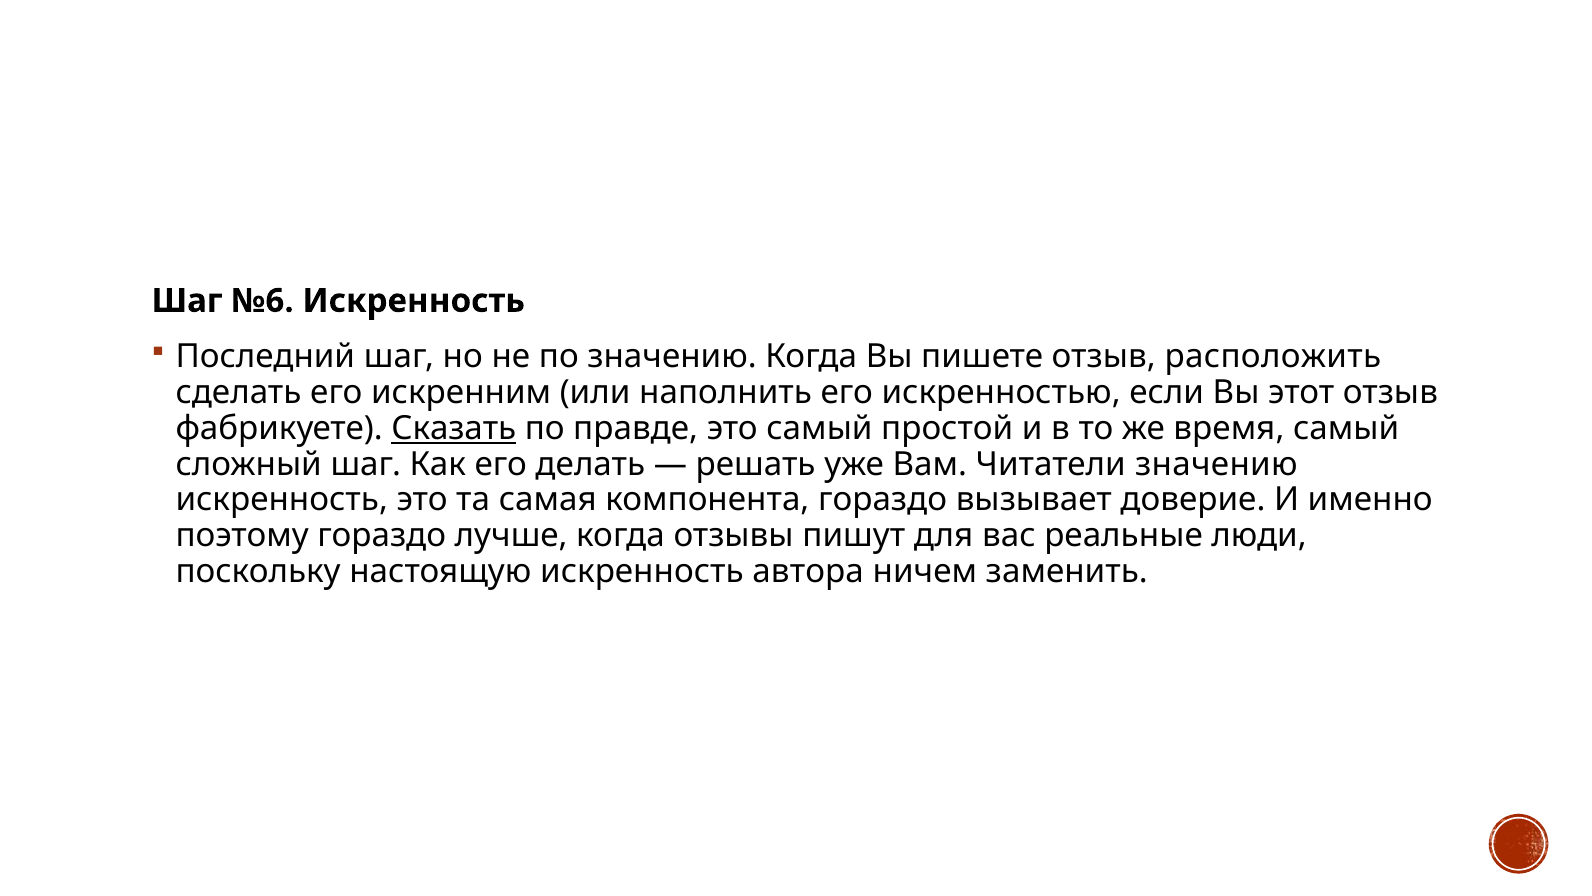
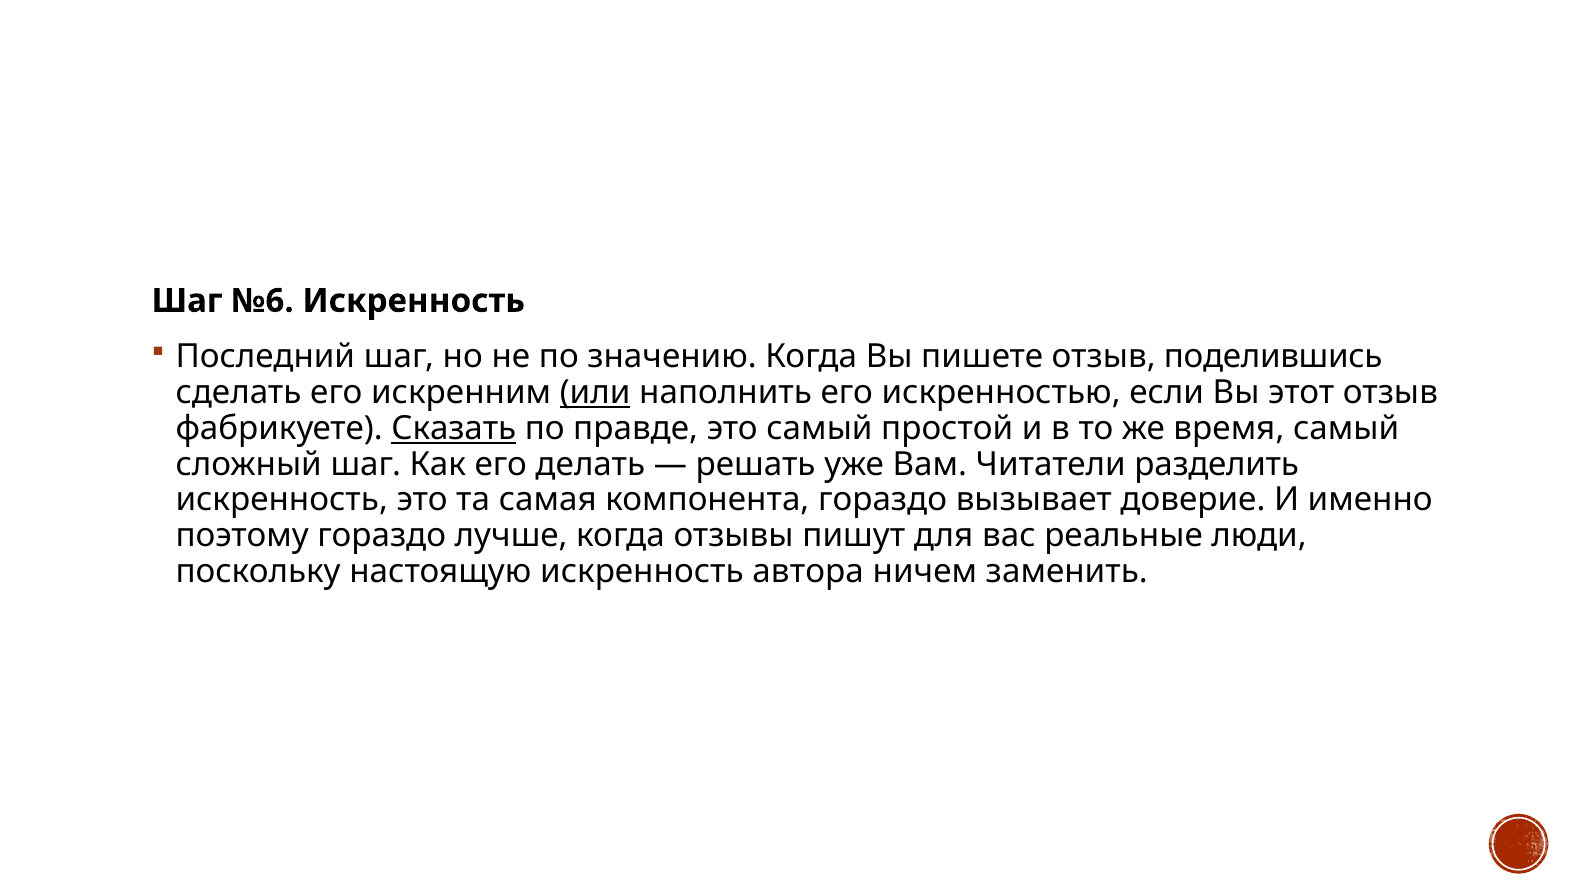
расположить: расположить -> поделившись
или underline: none -> present
Читатели значению: значению -> разделить
